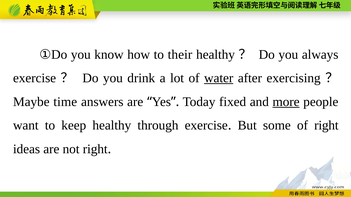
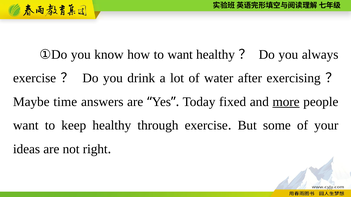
to their: their -> want
water underline: present -> none
of right: right -> your
